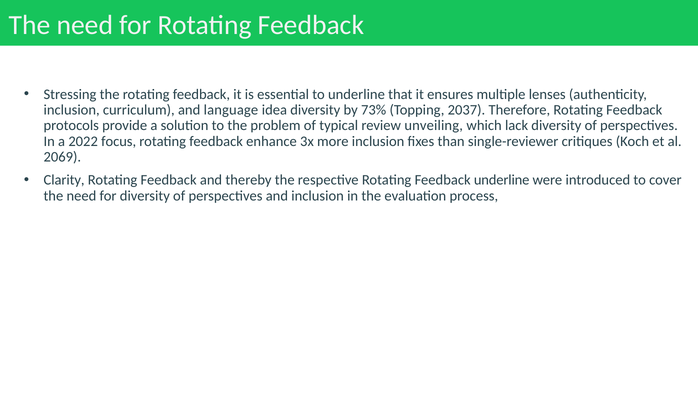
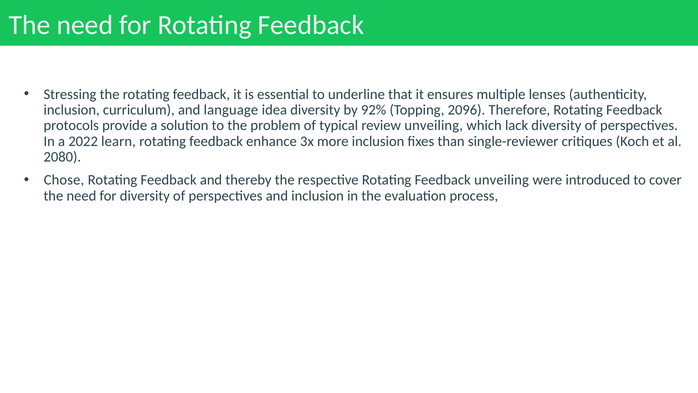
73%: 73% -> 92%
2037: 2037 -> 2096
focus: focus -> learn
2069: 2069 -> 2080
Clarity: Clarity -> Chose
Feedback underline: underline -> unveiling
